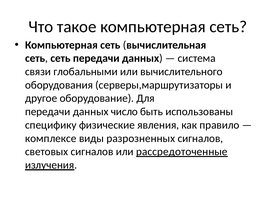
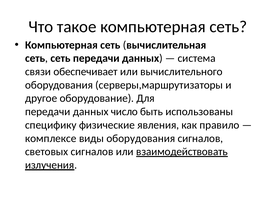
глобальными: глобальными -> обеспечивает
виды разрозненных: разрозненных -> оборудования
рассредоточенные: рассредоточенные -> взаимодействовать
